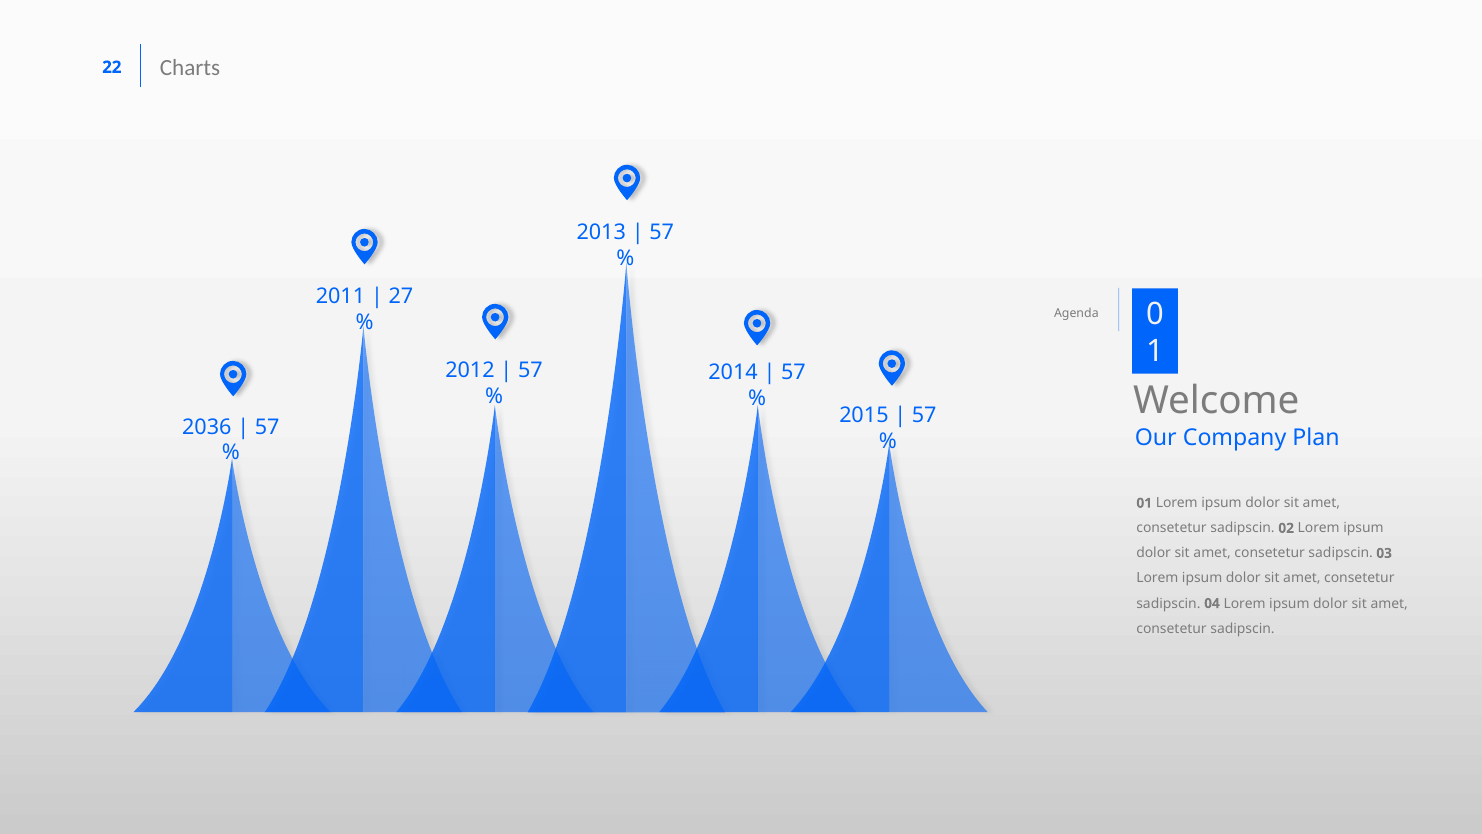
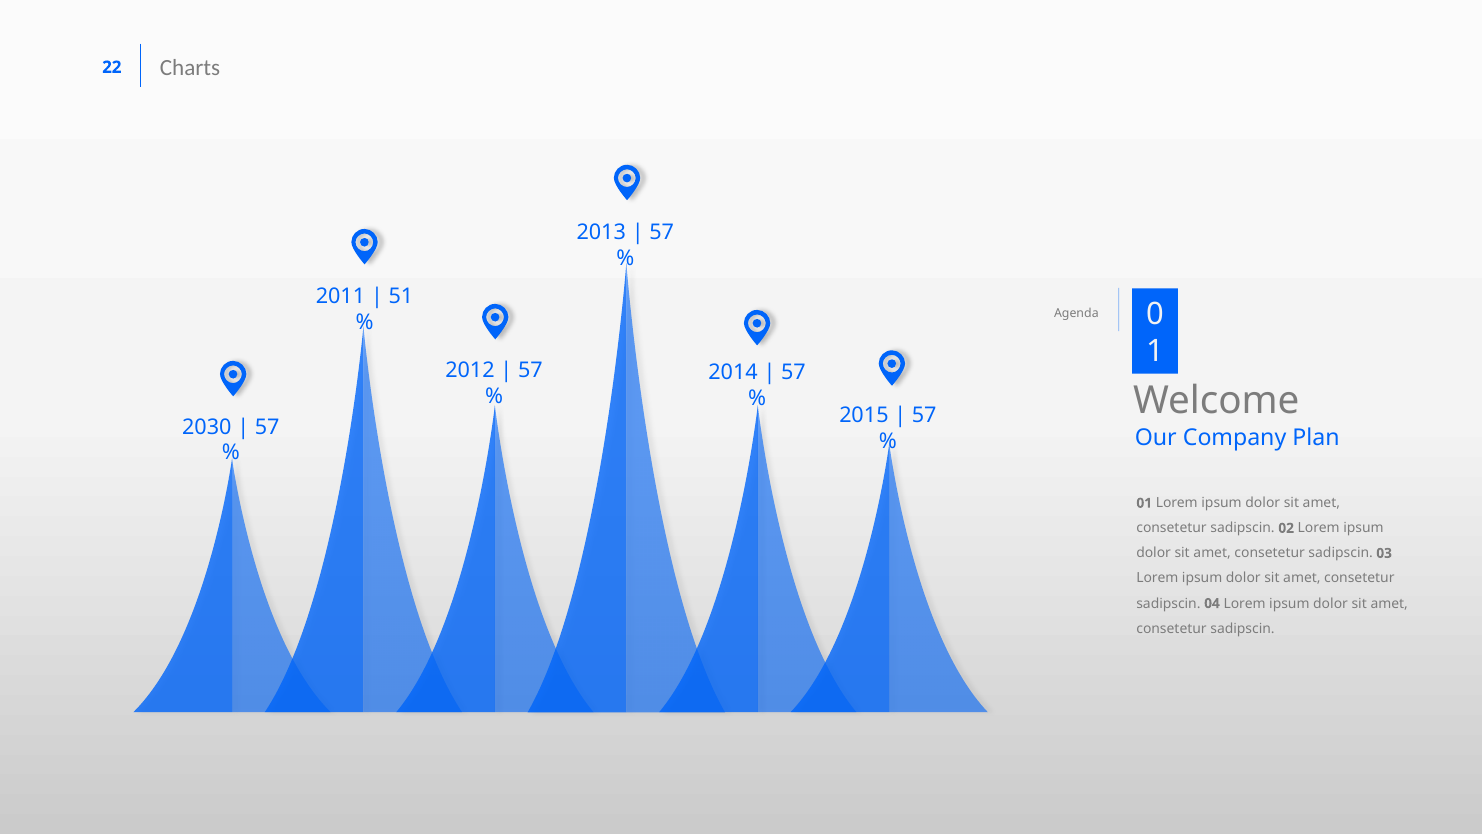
27: 27 -> 51
2036: 2036 -> 2030
